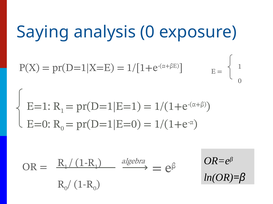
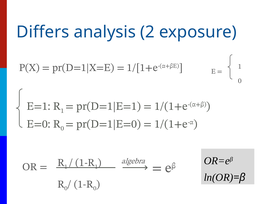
Saying: Saying -> Differs
analysis 0: 0 -> 2
